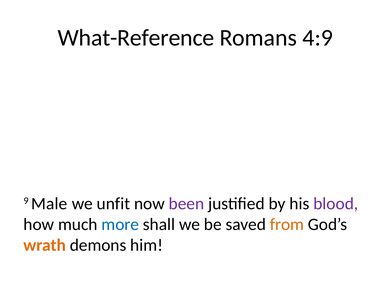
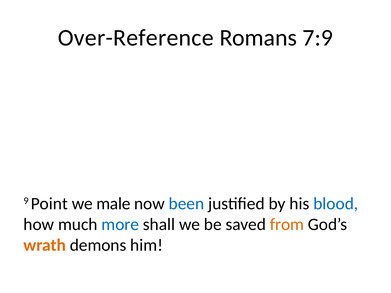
What-Reference: What-Reference -> Over-Reference
4:9: 4:9 -> 7:9
Male: Male -> Point
unfit: unfit -> male
been colour: purple -> blue
blood colour: purple -> blue
